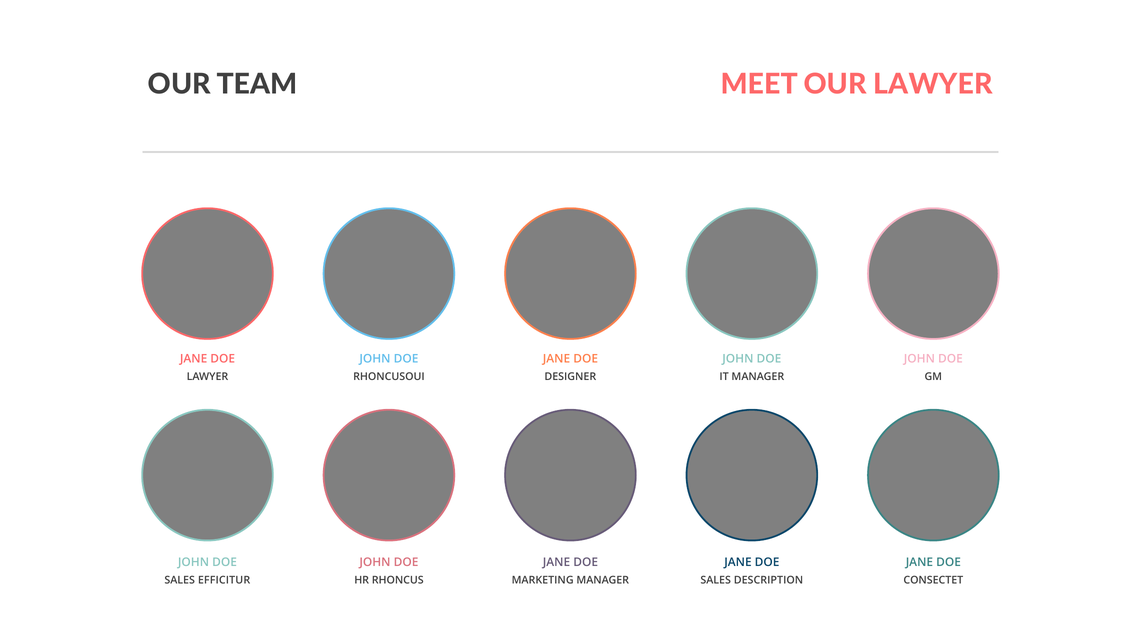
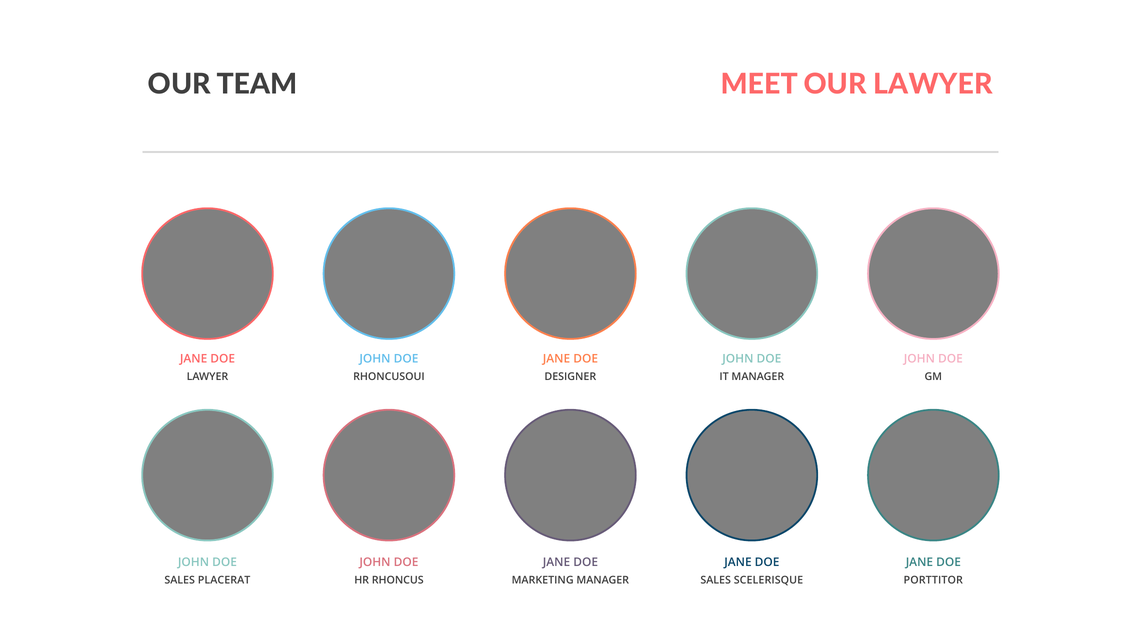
EFFICITUR: EFFICITUR -> PLACERAT
DESCRIPTION: DESCRIPTION -> SCELERISQUE
CONSECTET: CONSECTET -> PORTTITOR
